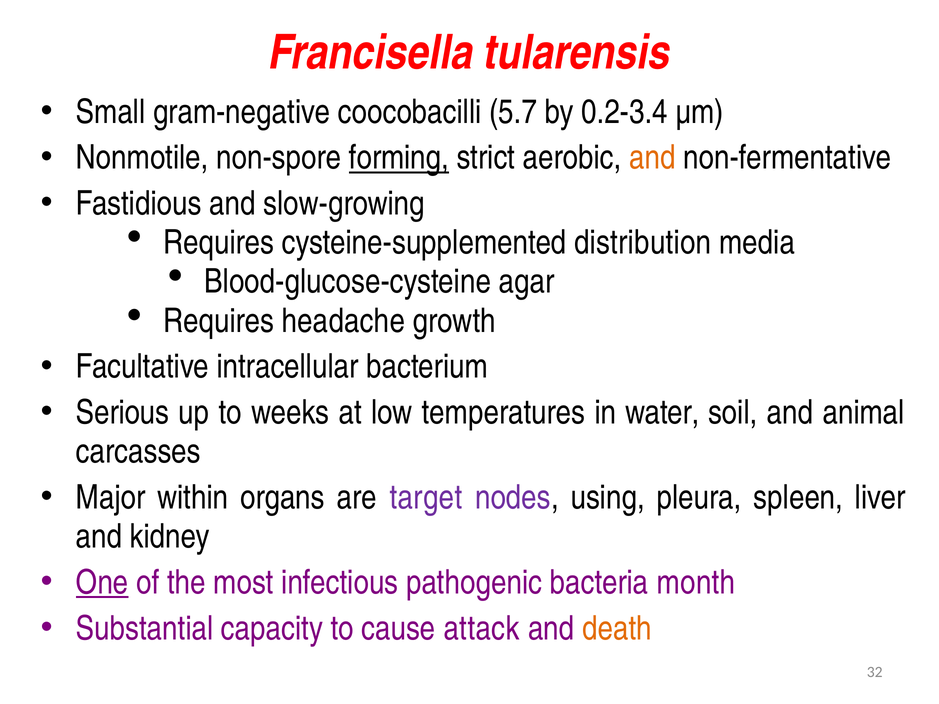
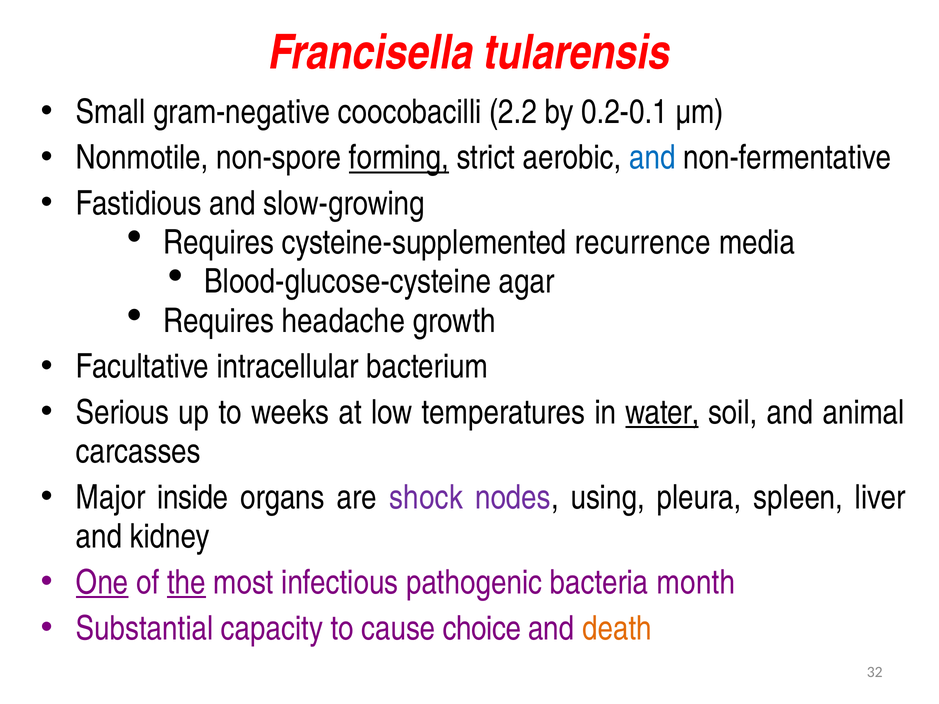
5.7: 5.7 -> 2.2
0.2-3.4: 0.2-3.4 -> 0.2-0.1
and at (652, 158) colour: orange -> blue
distribution: distribution -> recurrence
water underline: none -> present
within: within -> inside
target: target -> shock
the underline: none -> present
attack: attack -> choice
